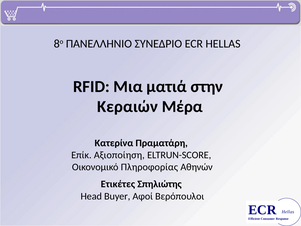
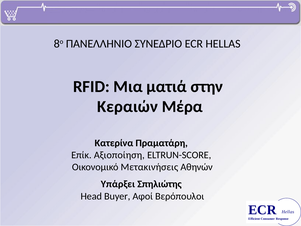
Πληροφορίας: Πληροφορίας -> Μετακινήσεις
Ετικέτες: Ετικέτες -> Υπάρξει
